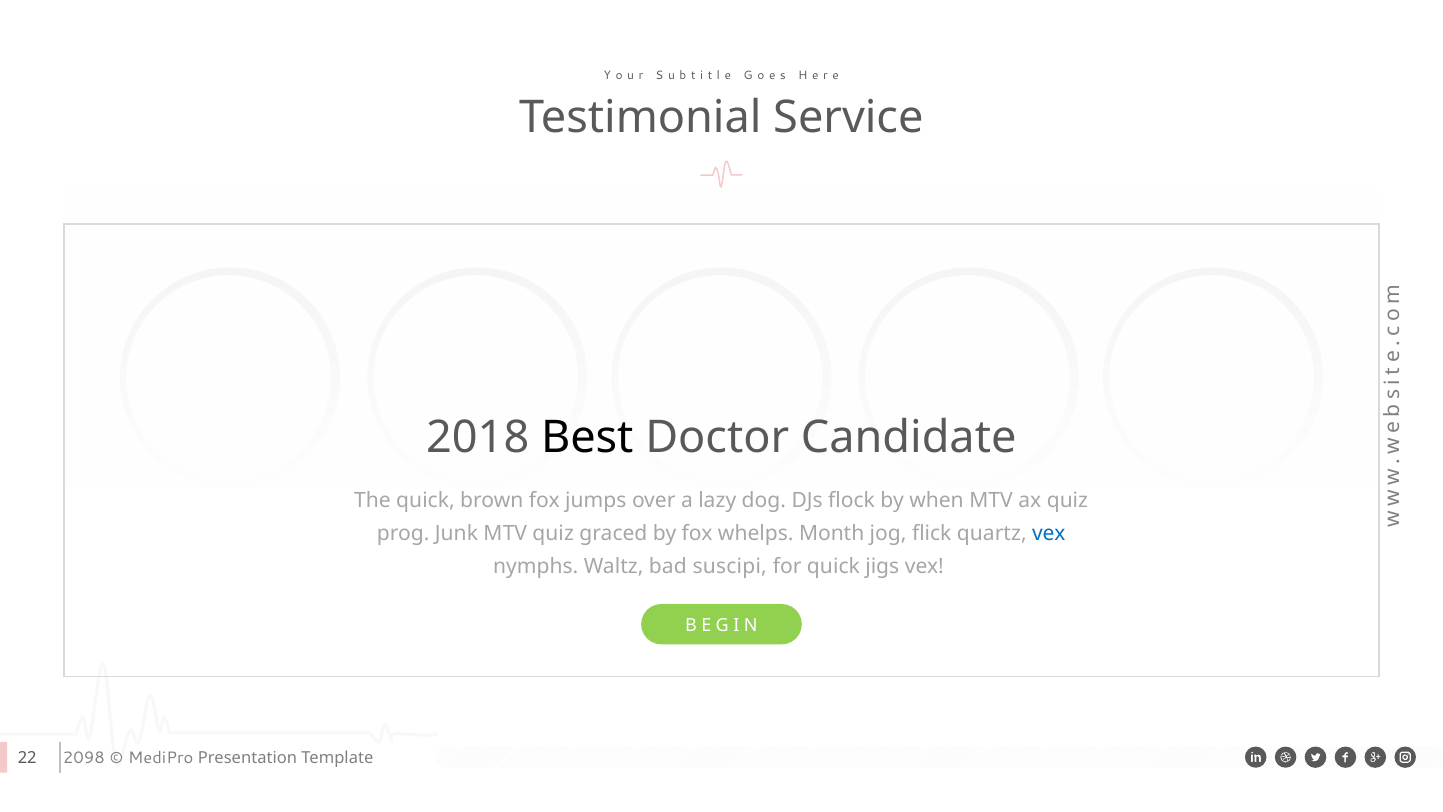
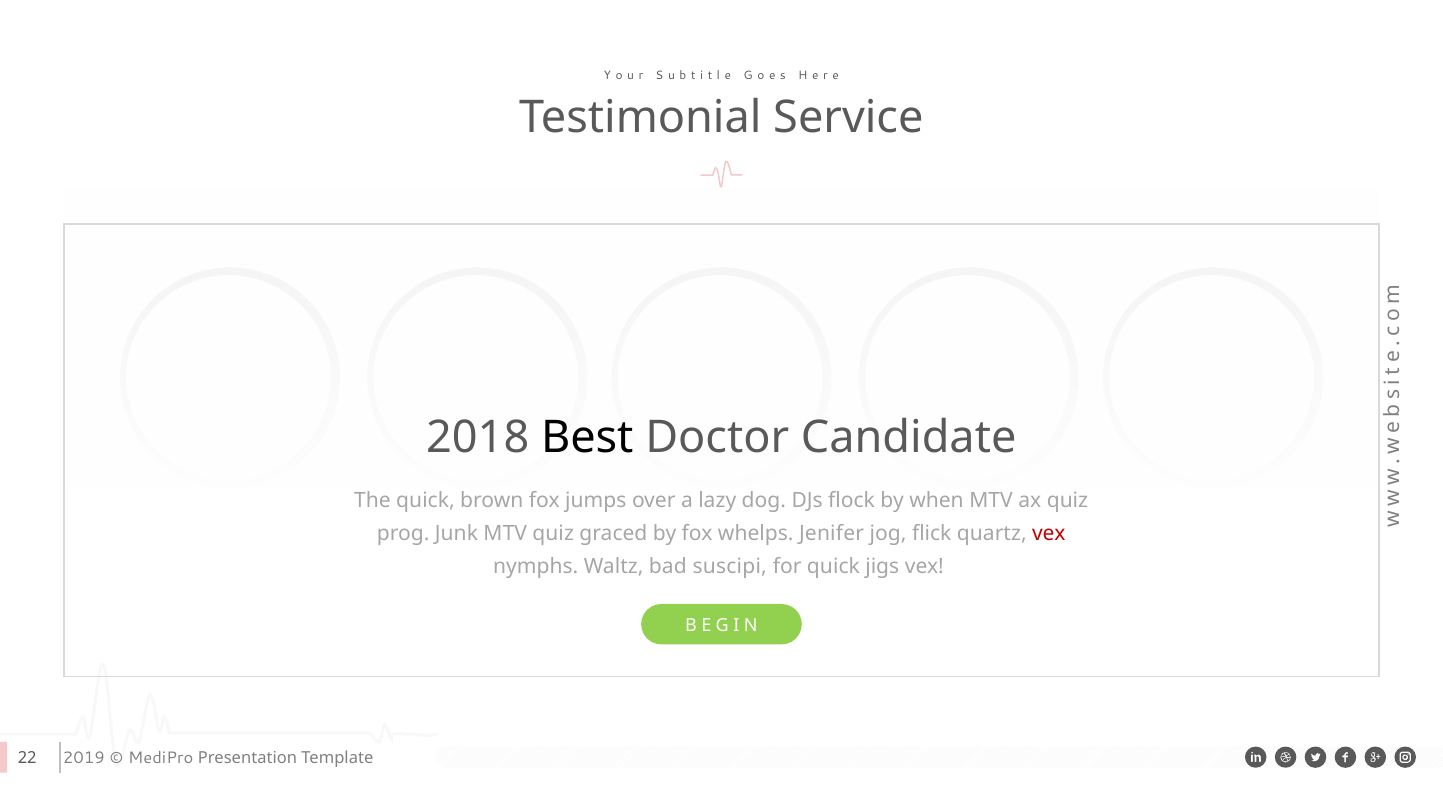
Month: Month -> Jenifer
vex at (1049, 533) colour: blue -> red
2098: 2098 -> 2019
